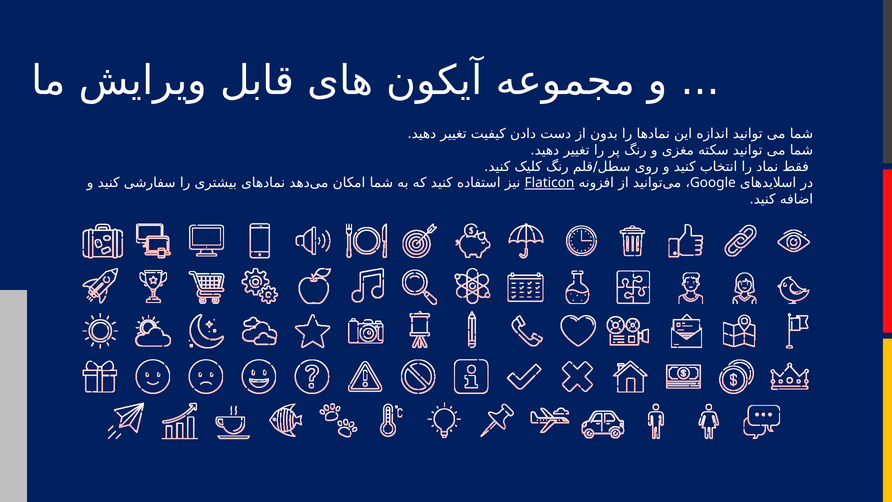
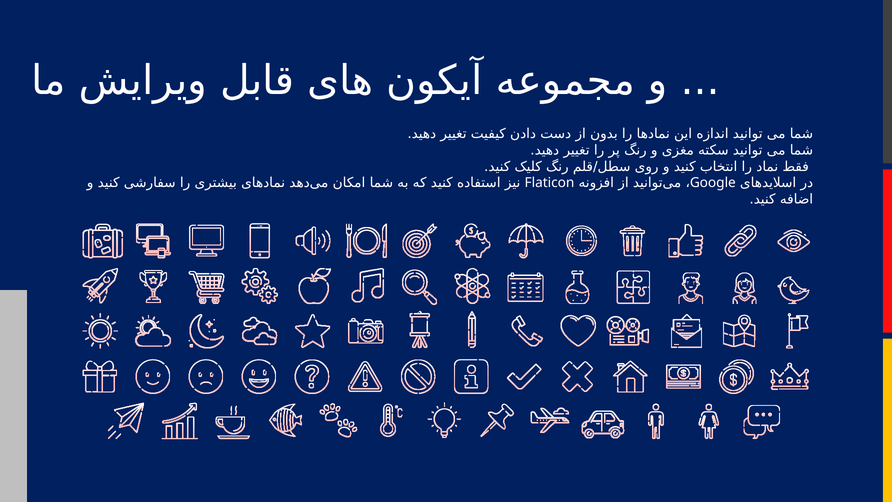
Flaticon underline: present -> none
